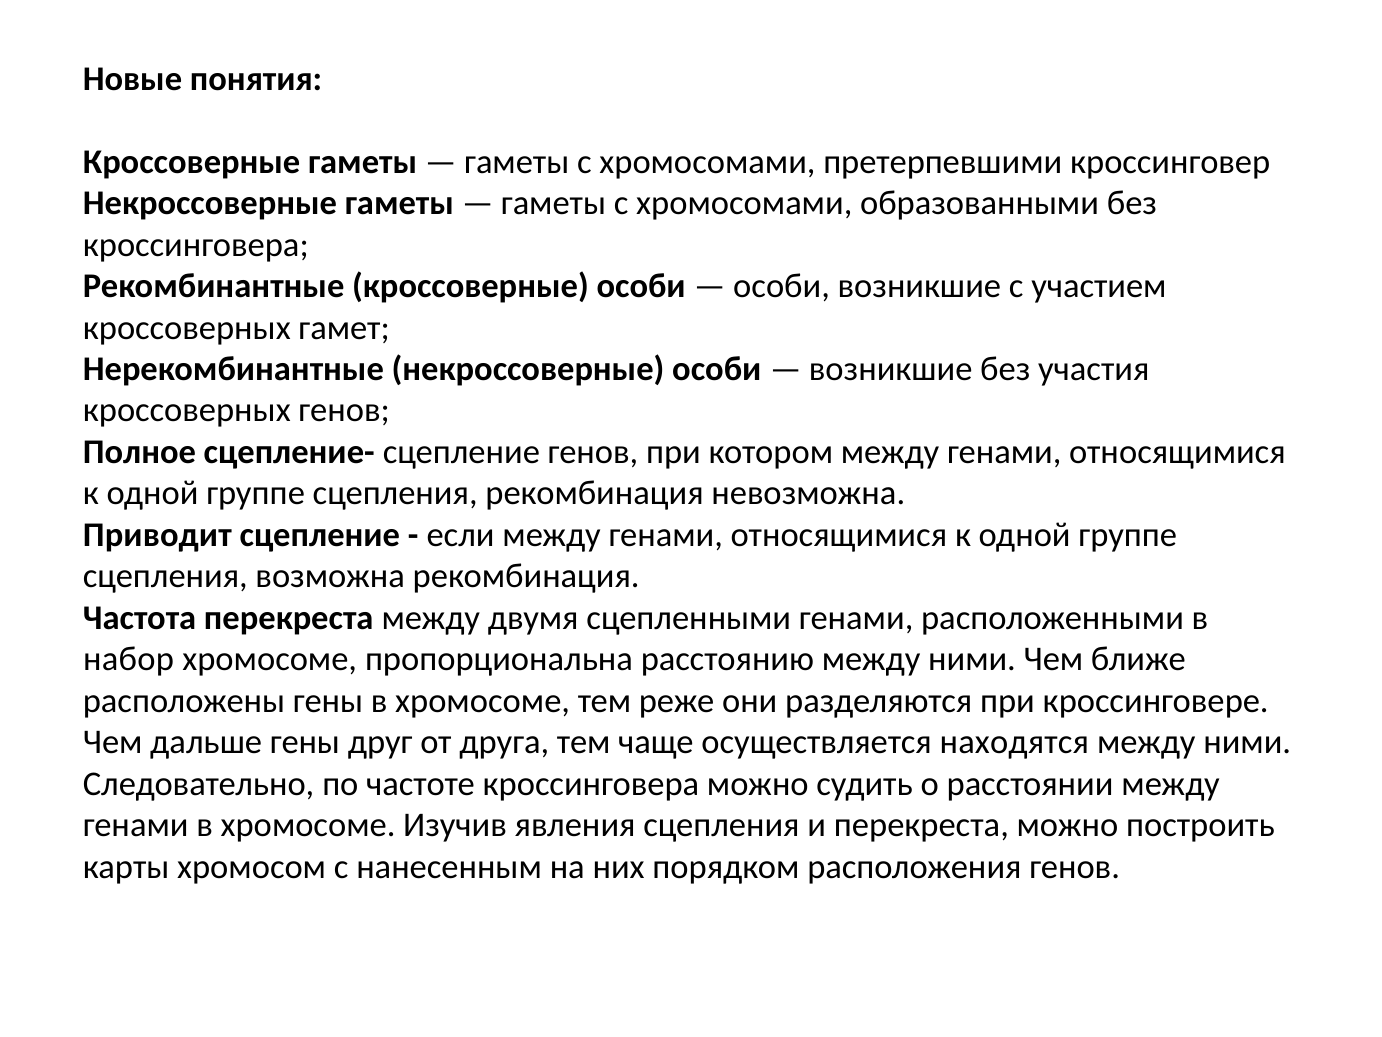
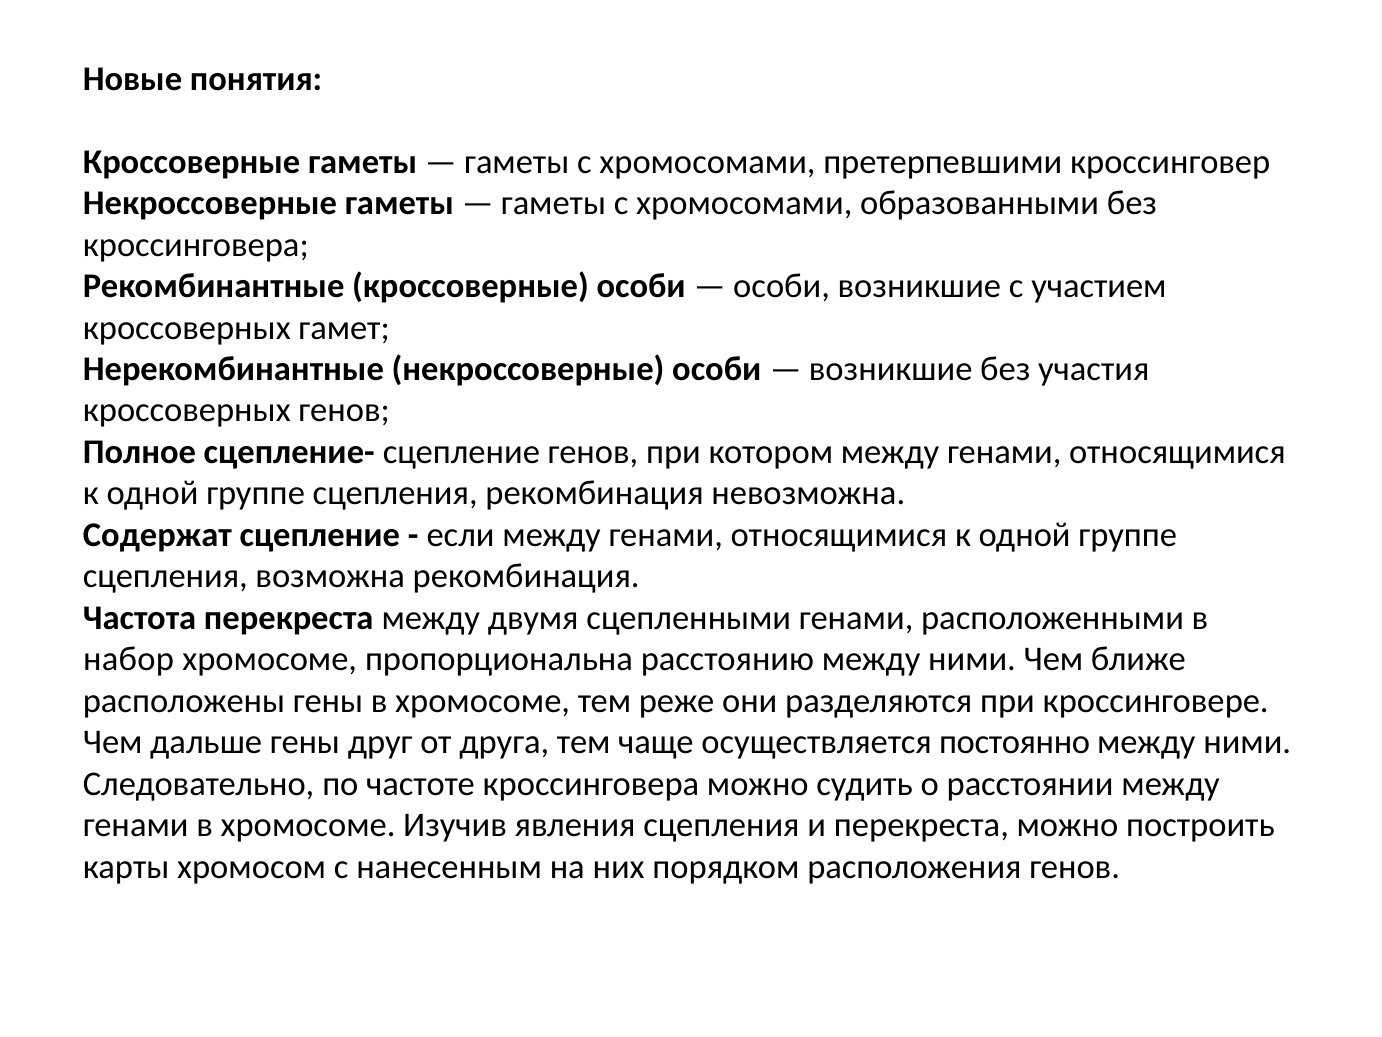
Приводит: Приводит -> Содержат
находятся: находятся -> постоянно
